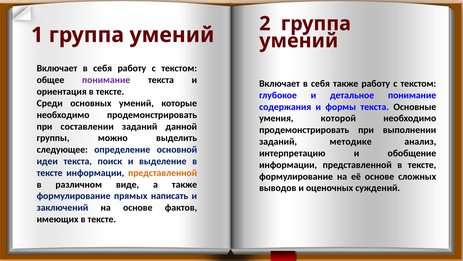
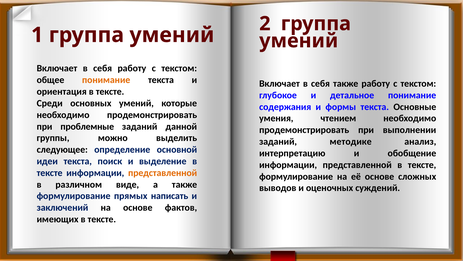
понимание at (106, 80) colour: purple -> orange
которой: которой -> чтением
составлении: составлении -> проблемные
